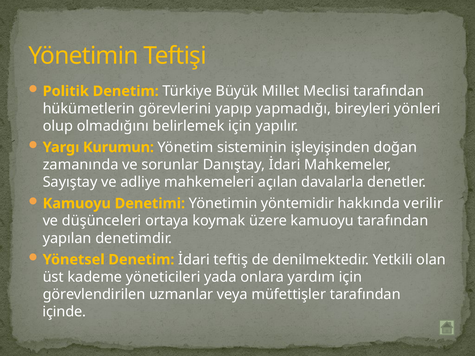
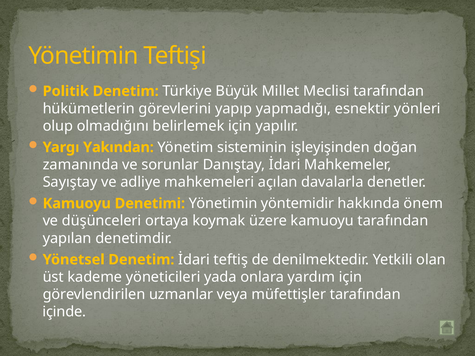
bireyleri: bireyleri -> esnektir
Kurumun: Kurumun -> Yakından
verilir: verilir -> önem
